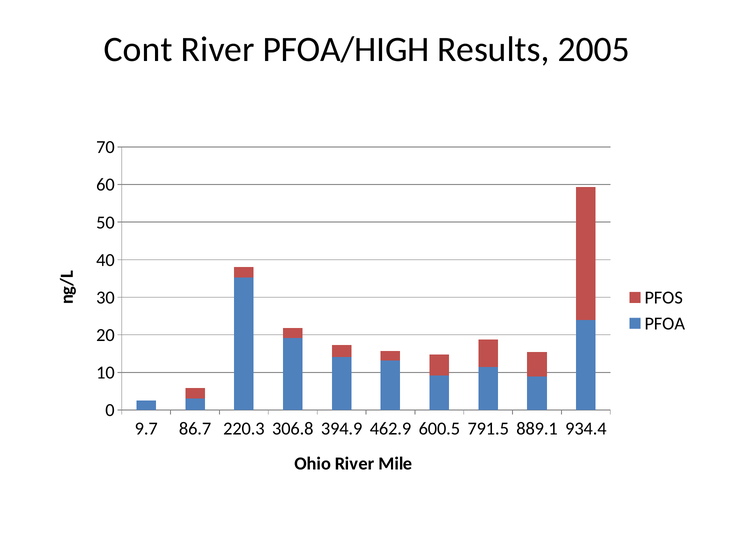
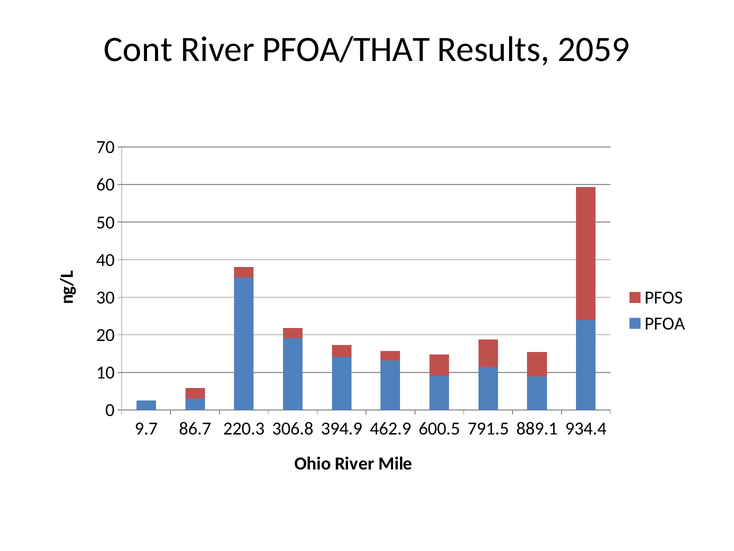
PFOA/HIGH: PFOA/HIGH -> PFOA/THAT
2005: 2005 -> 2059
